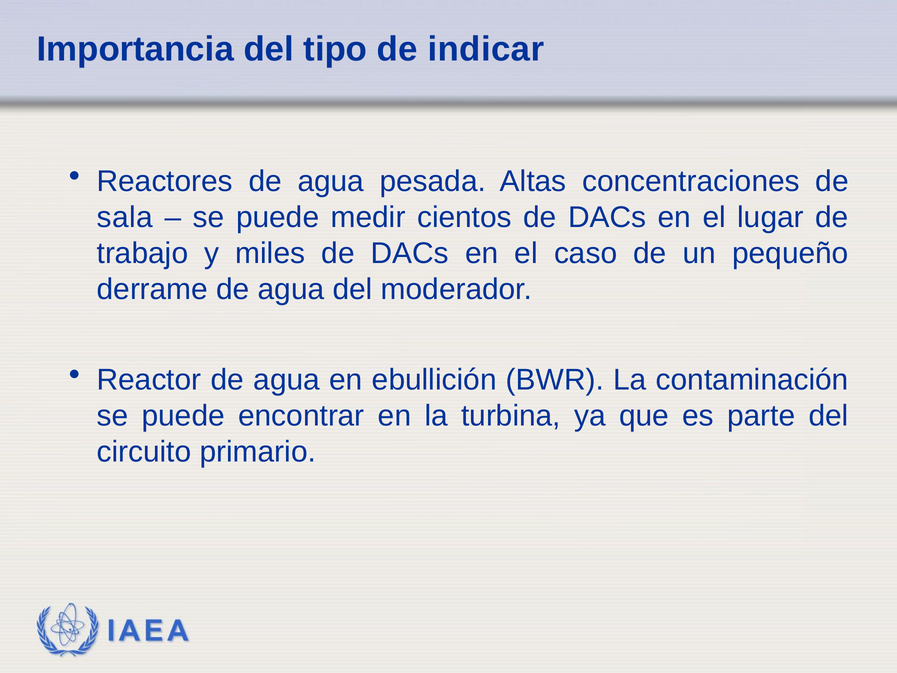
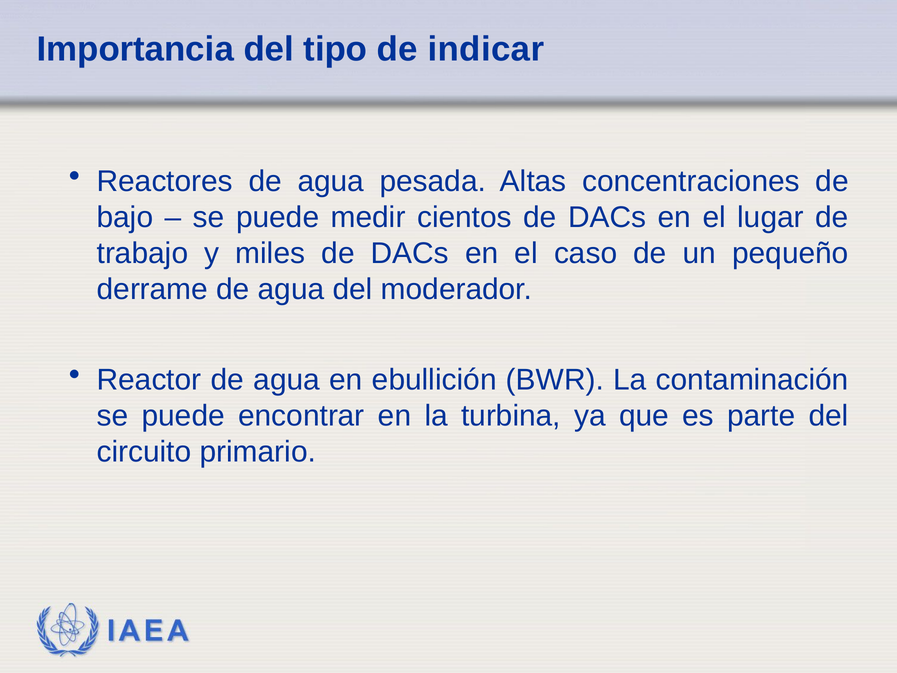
sala: sala -> bajo
